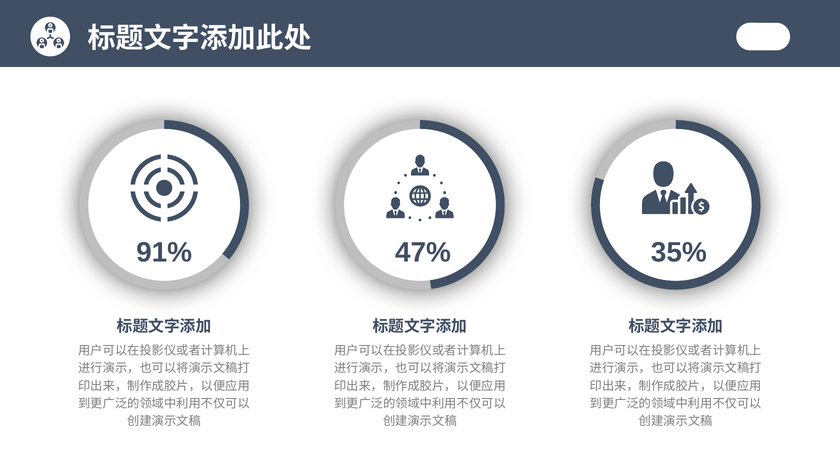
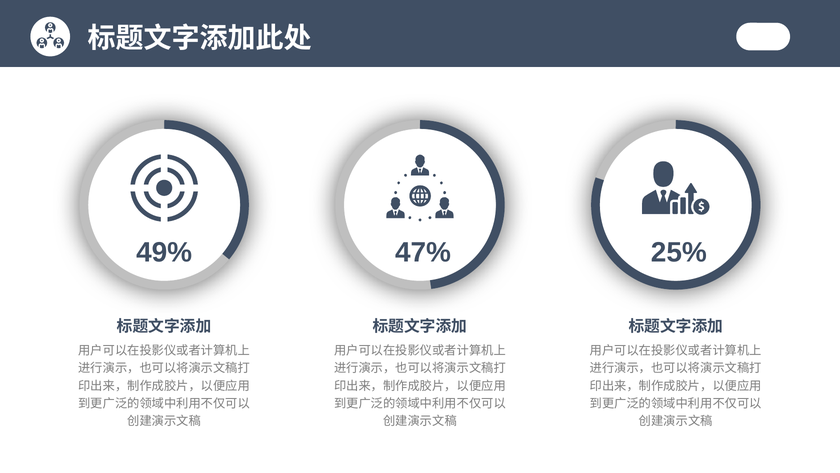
91%: 91% -> 49%
35%: 35% -> 25%
